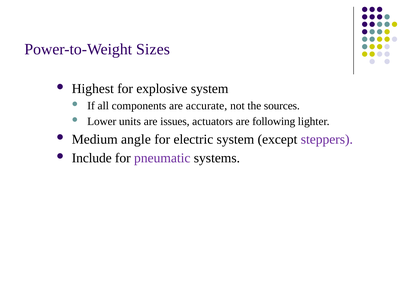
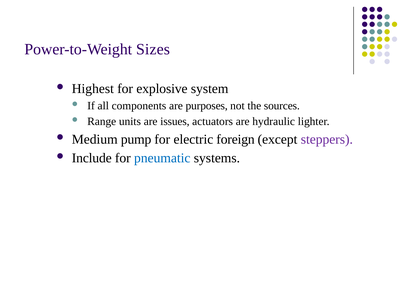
accurate: accurate -> purposes
Lower: Lower -> Range
following: following -> hydraulic
angle: angle -> pump
electric system: system -> foreign
pneumatic colour: purple -> blue
